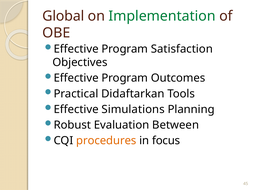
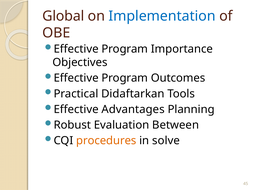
Implementation colour: green -> blue
Satisfaction: Satisfaction -> Importance
Simulations: Simulations -> Advantages
focus: focus -> solve
